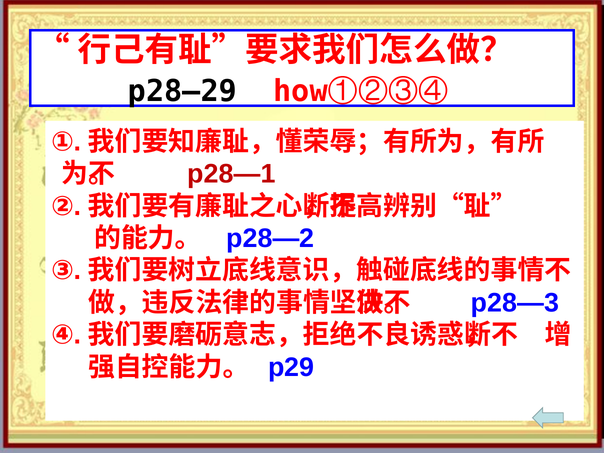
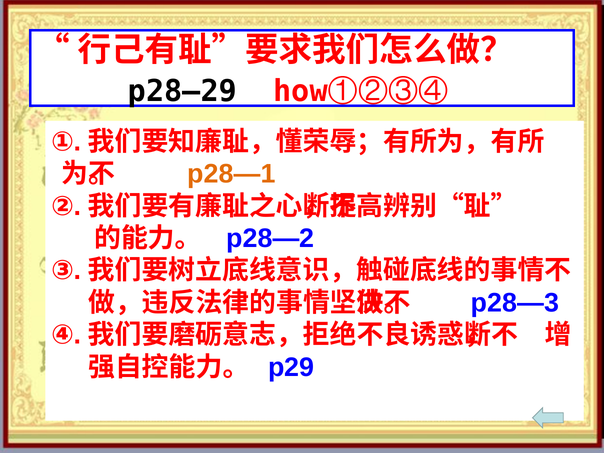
p28—1 colour: red -> orange
